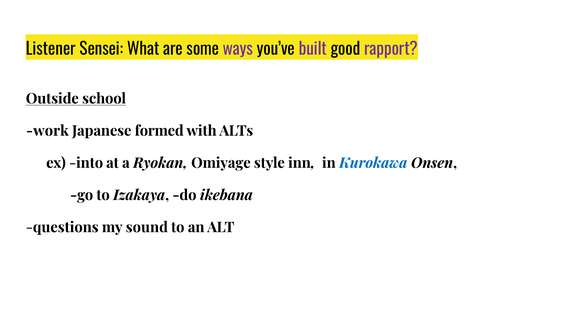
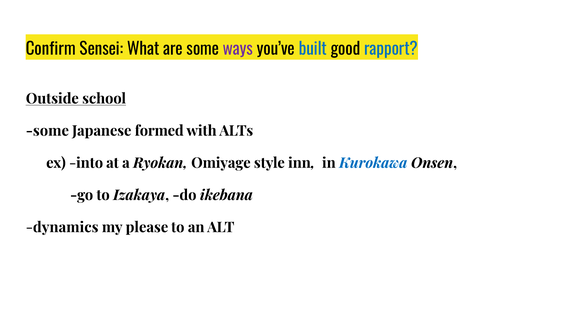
Listener: Listener -> Confirm
built colour: purple -> blue
rapport colour: purple -> blue
work at (47, 131): work -> some
questions: questions -> dynamics
sound: sound -> please
